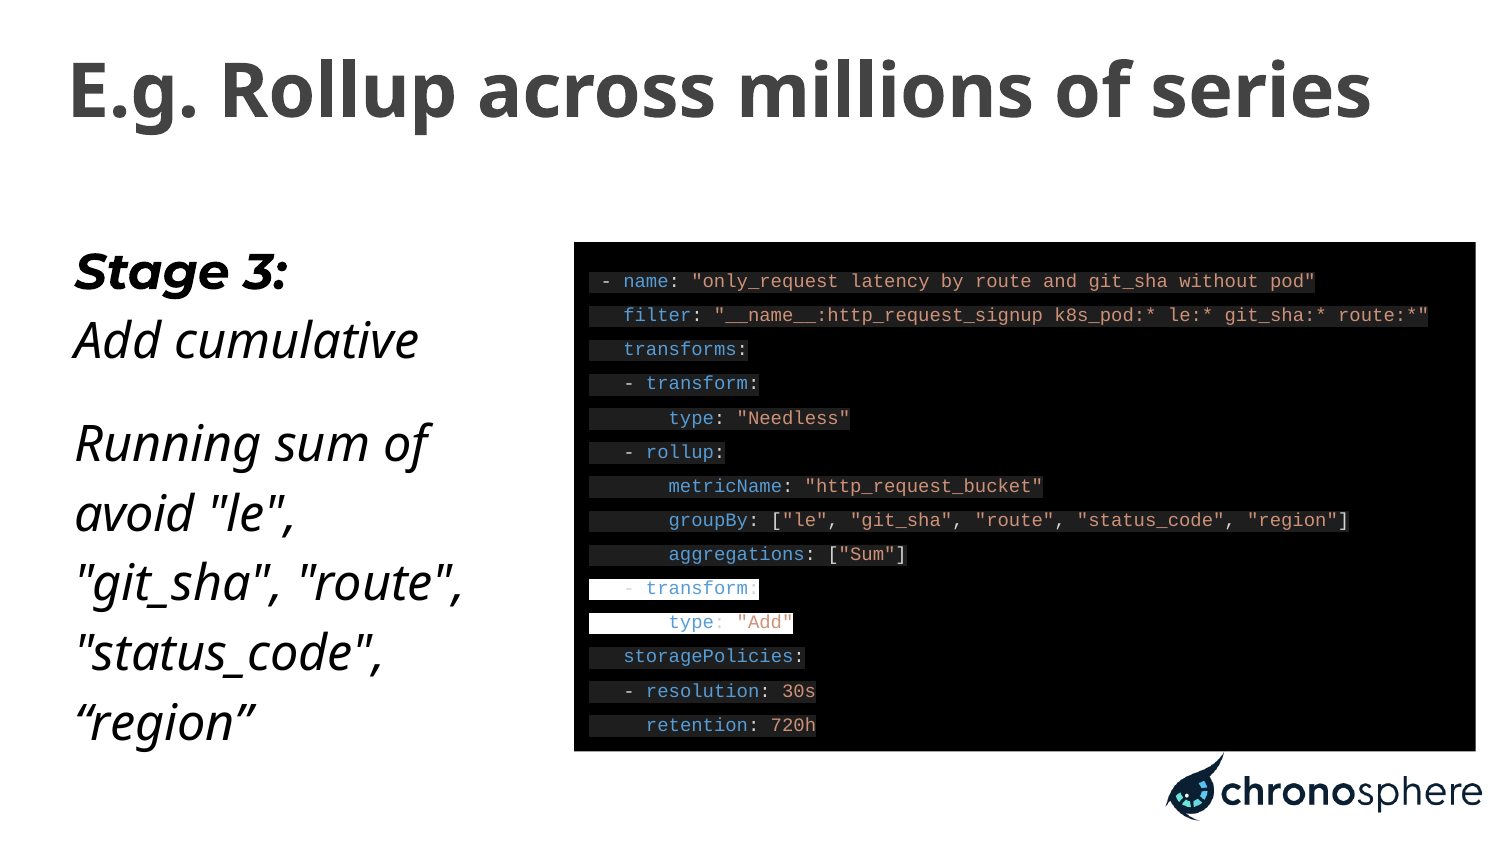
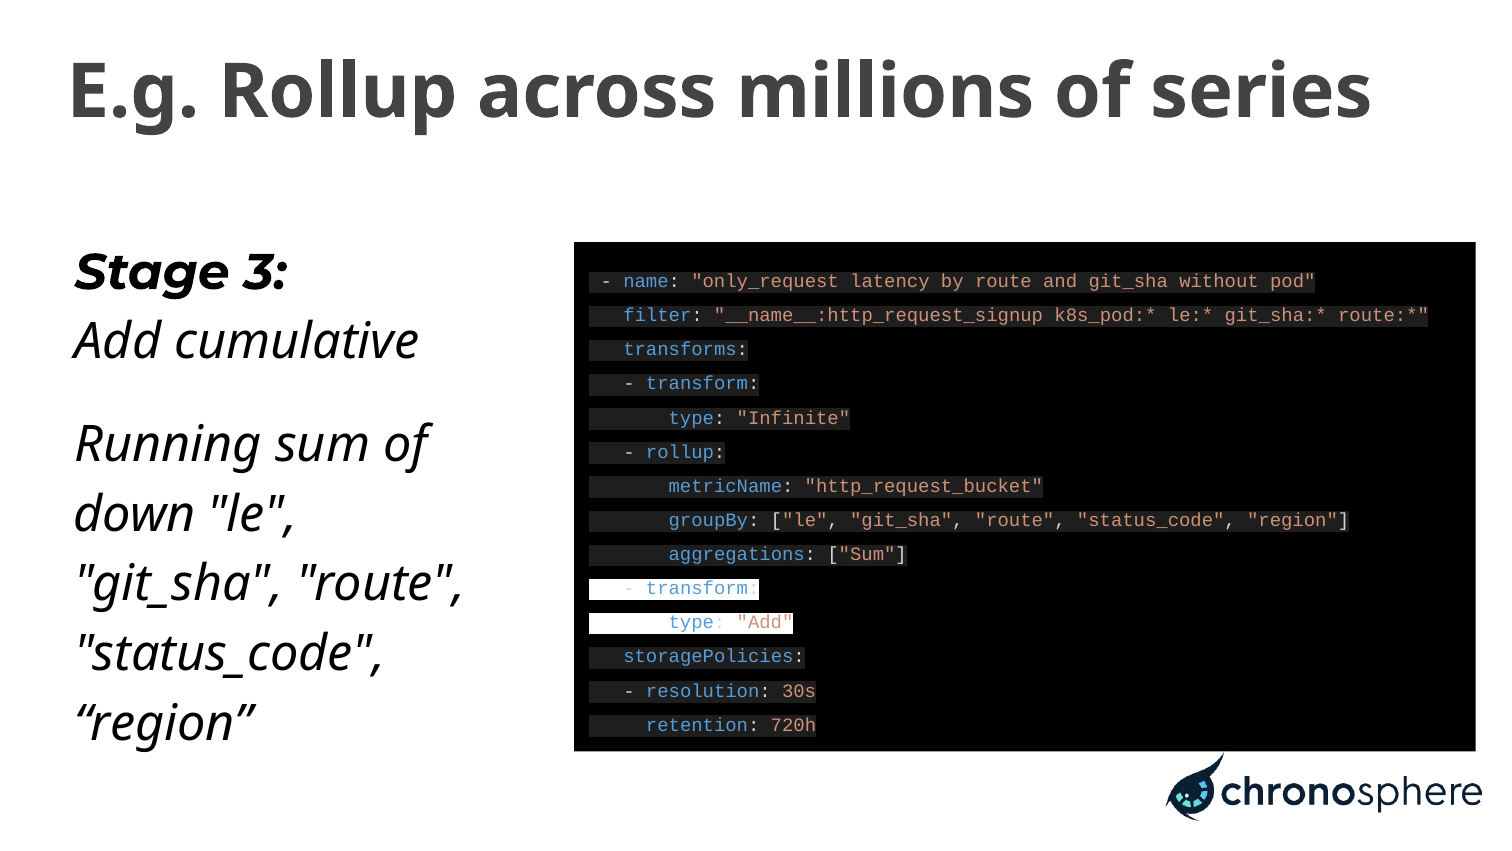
Needless: Needless -> Infinite
avoid: avoid -> down
